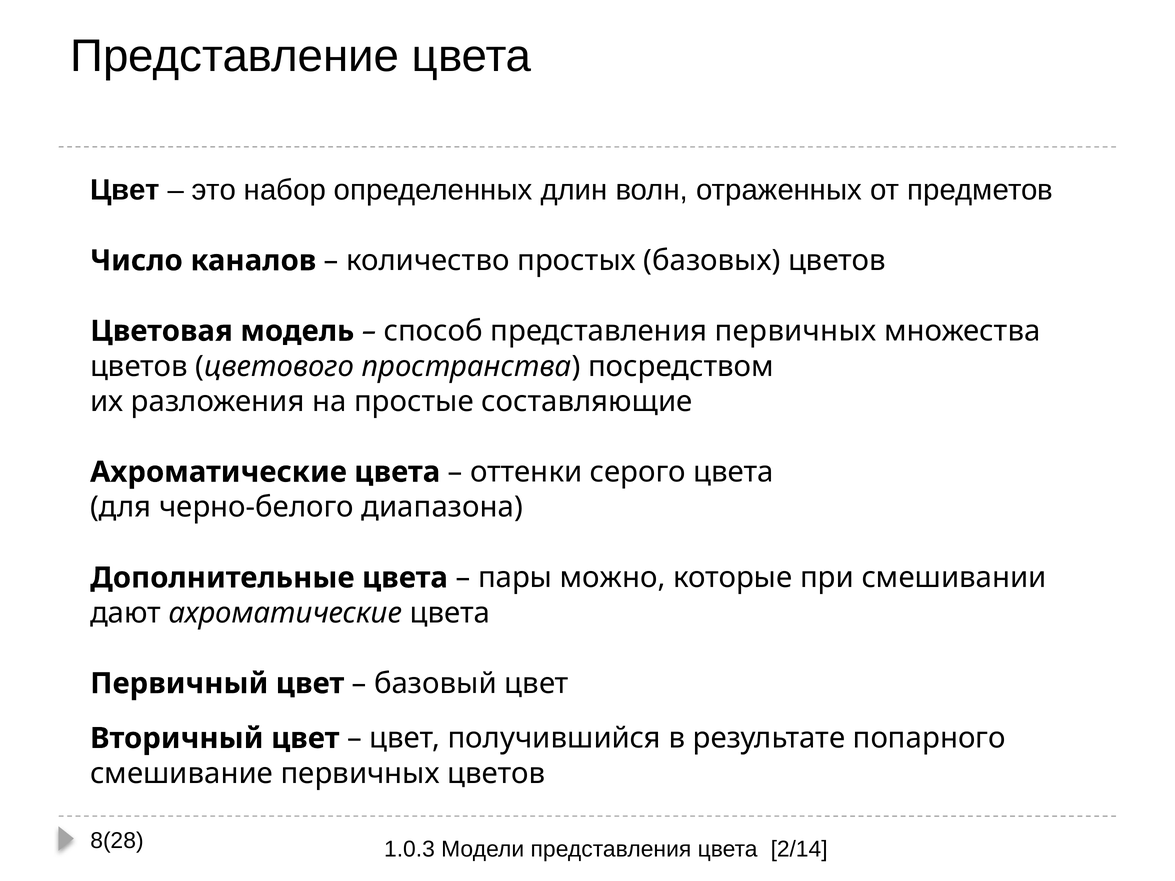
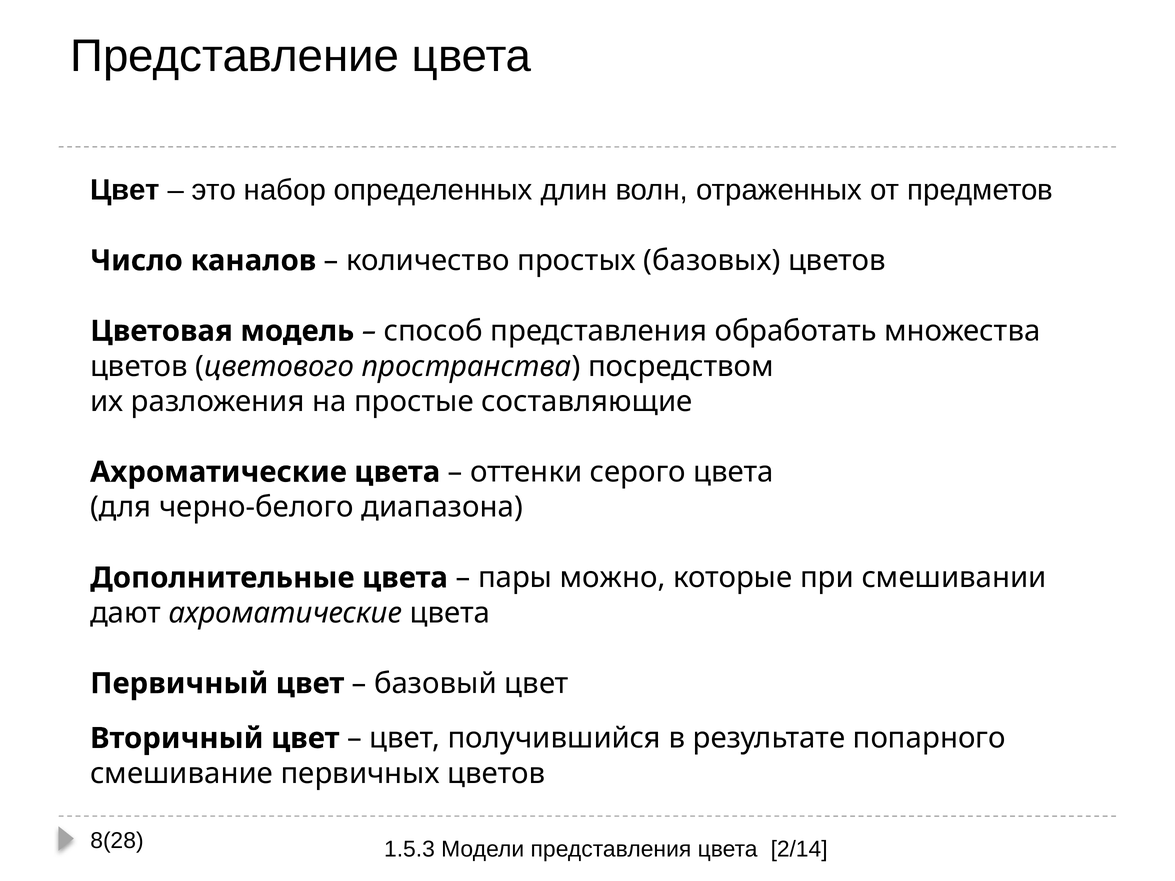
представления первичных: первичных -> обработать
1.0.3: 1.0.3 -> 1.5.3
